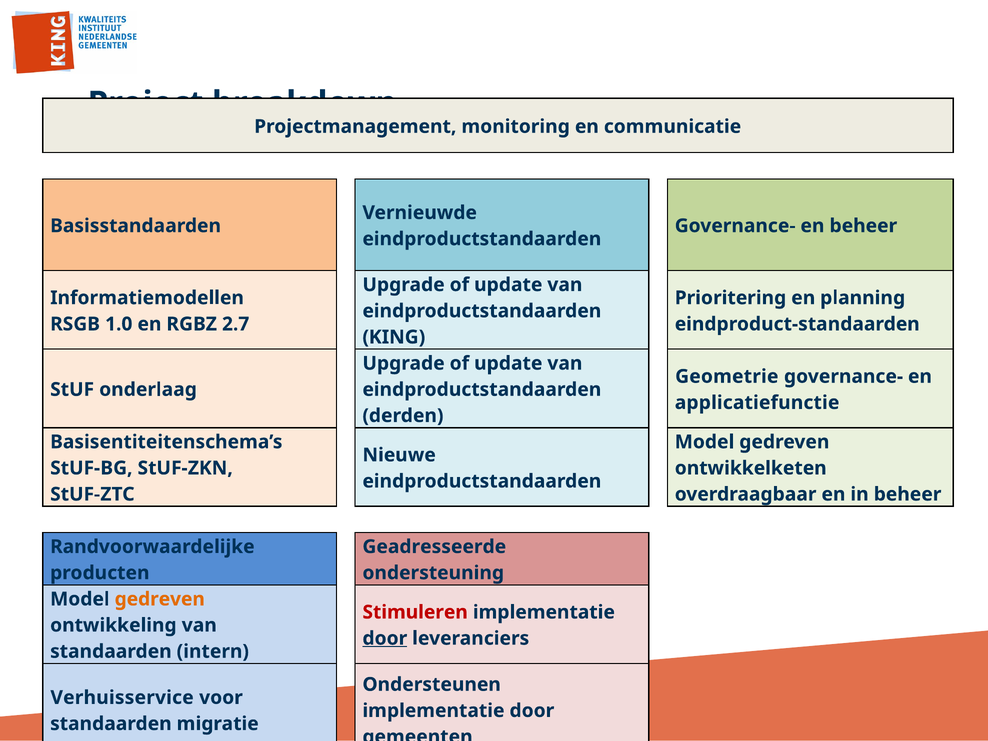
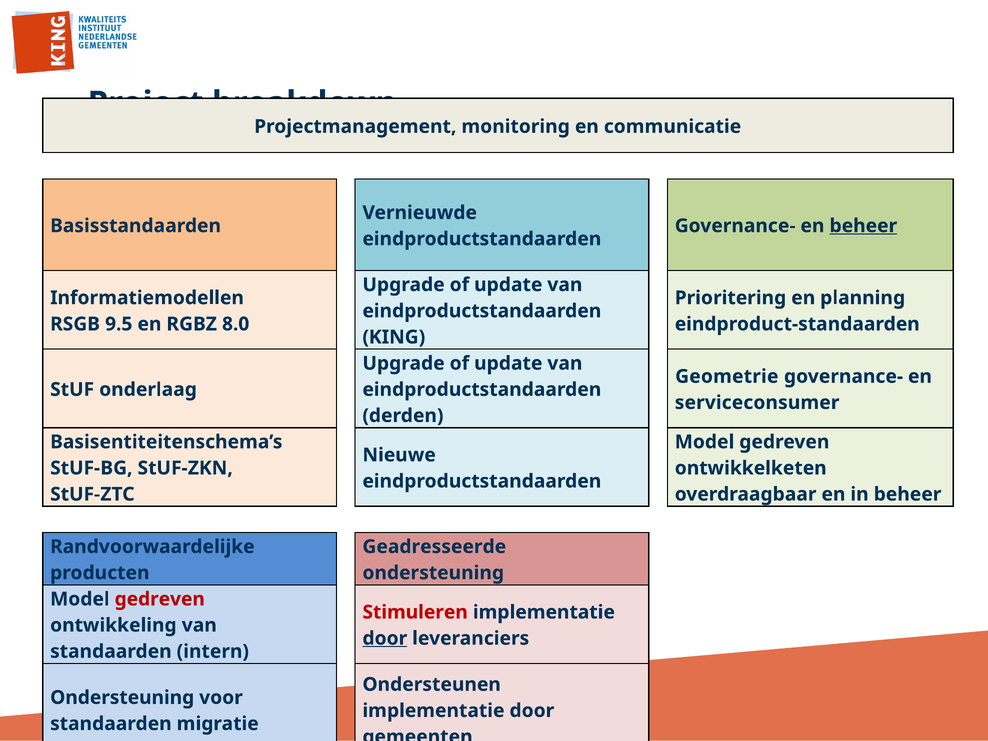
beheer at (863, 226) underline: none -> present
1.0: 1.0 -> 9.5
2.7: 2.7 -> 8.0
applicatiefunctie: applicatiefunctie -> serviceconsumer
gedreven at (160, 599) colour: orange -> red
Verhuisservice at (122, 698): Verhuisservice -> Ondersteuning
